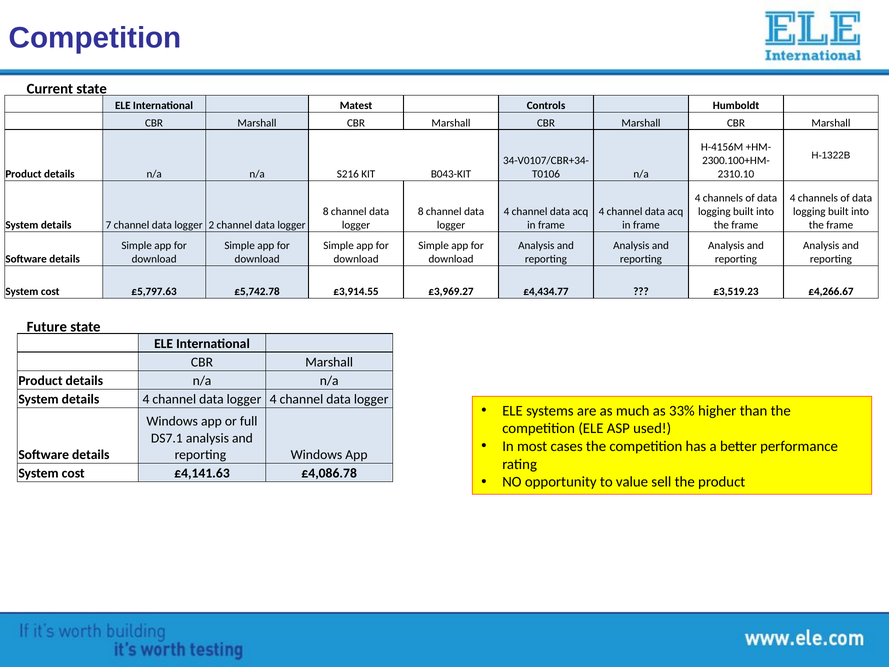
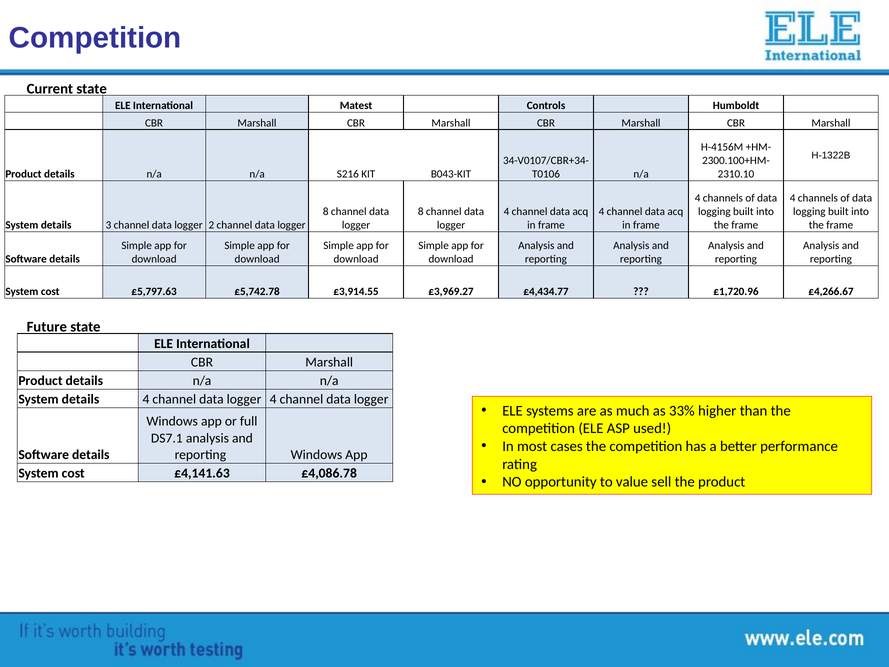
7: 7 -> 3
£3,519.23: £3,519.23 -> £1,720.96
